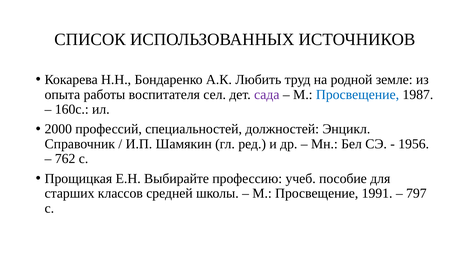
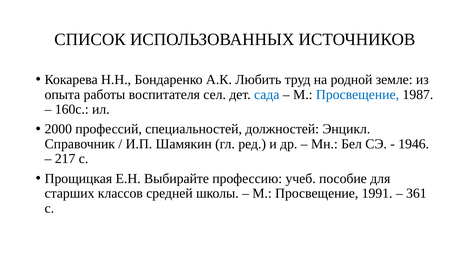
сада colour: purple -> blue
1956: 1956 -> 1946
762: 762 -> 217
797: 797 -> 361
